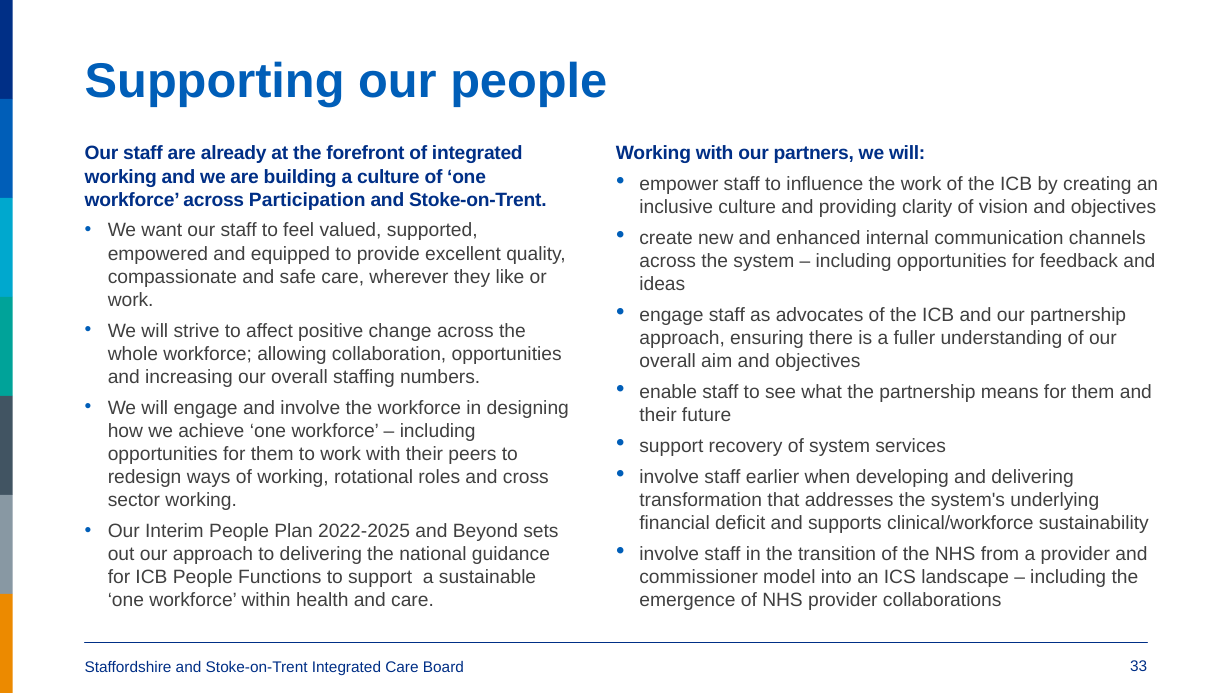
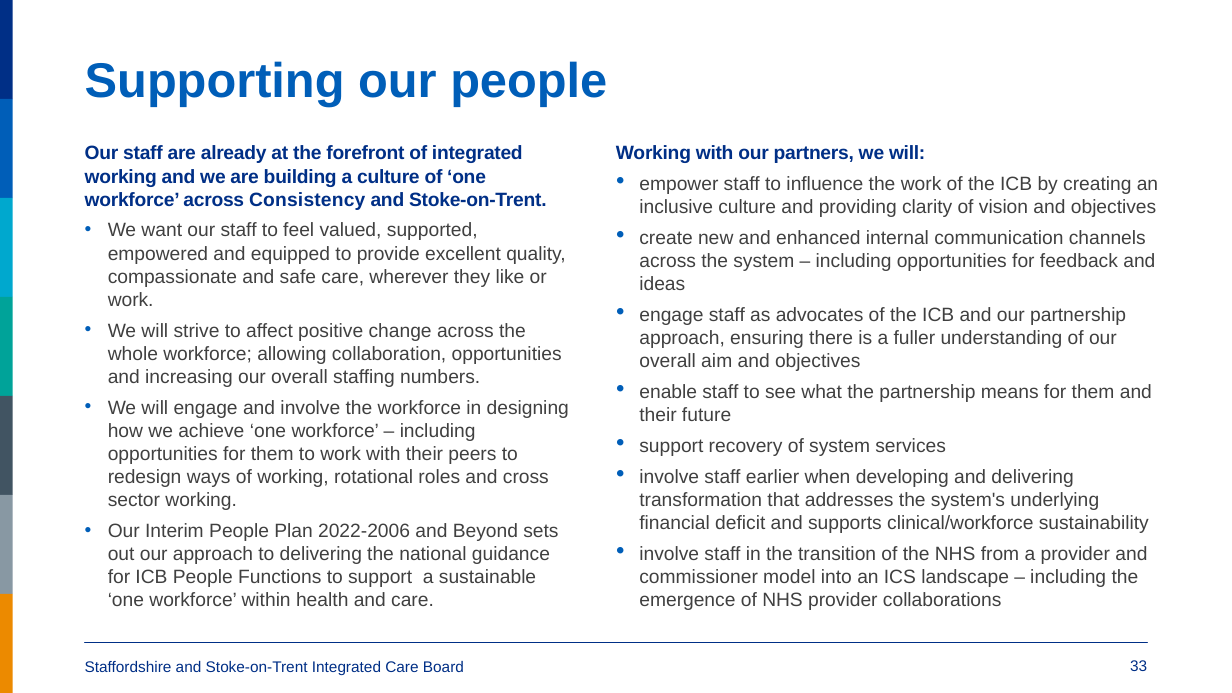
Participation: Participation -> Consistency
2022-2025: 2022-2025 -> 2022-2006
